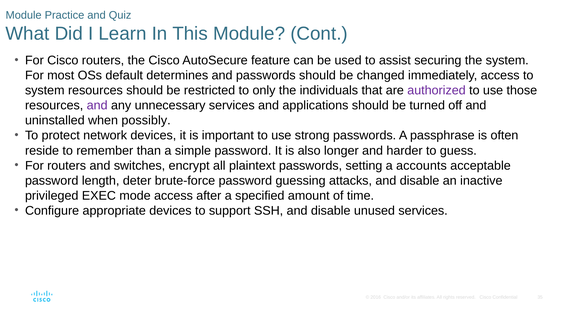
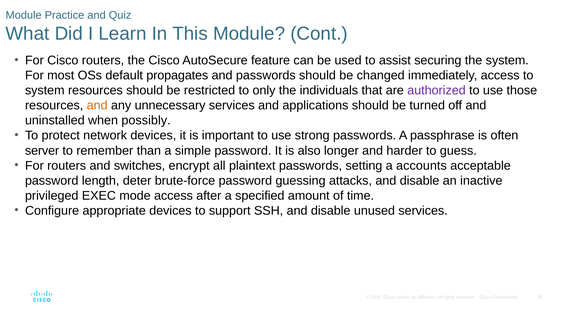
determines: determines -> propagates
and at (97, 106) colour: purple -> orange
reside: reside -> server
